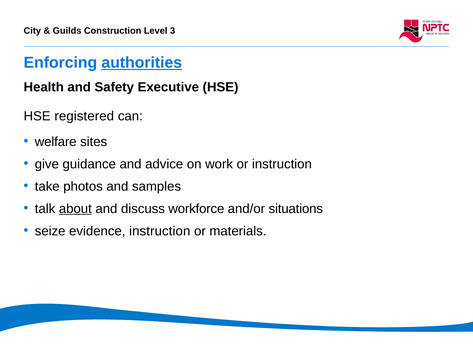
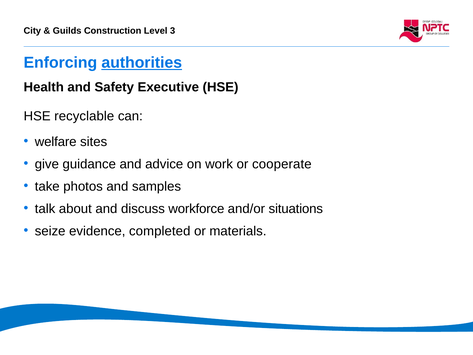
registered: registered -> recyclable
or instruction: instruction -> cooperate
about underline: present -> none
evidence instruction: instruction -> completed
